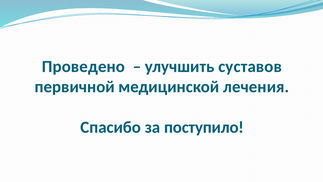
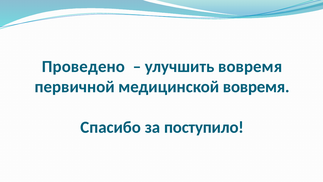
улучшить суставов: суставов -> вовремя
медицинской лечения: лечения -> вовремя
